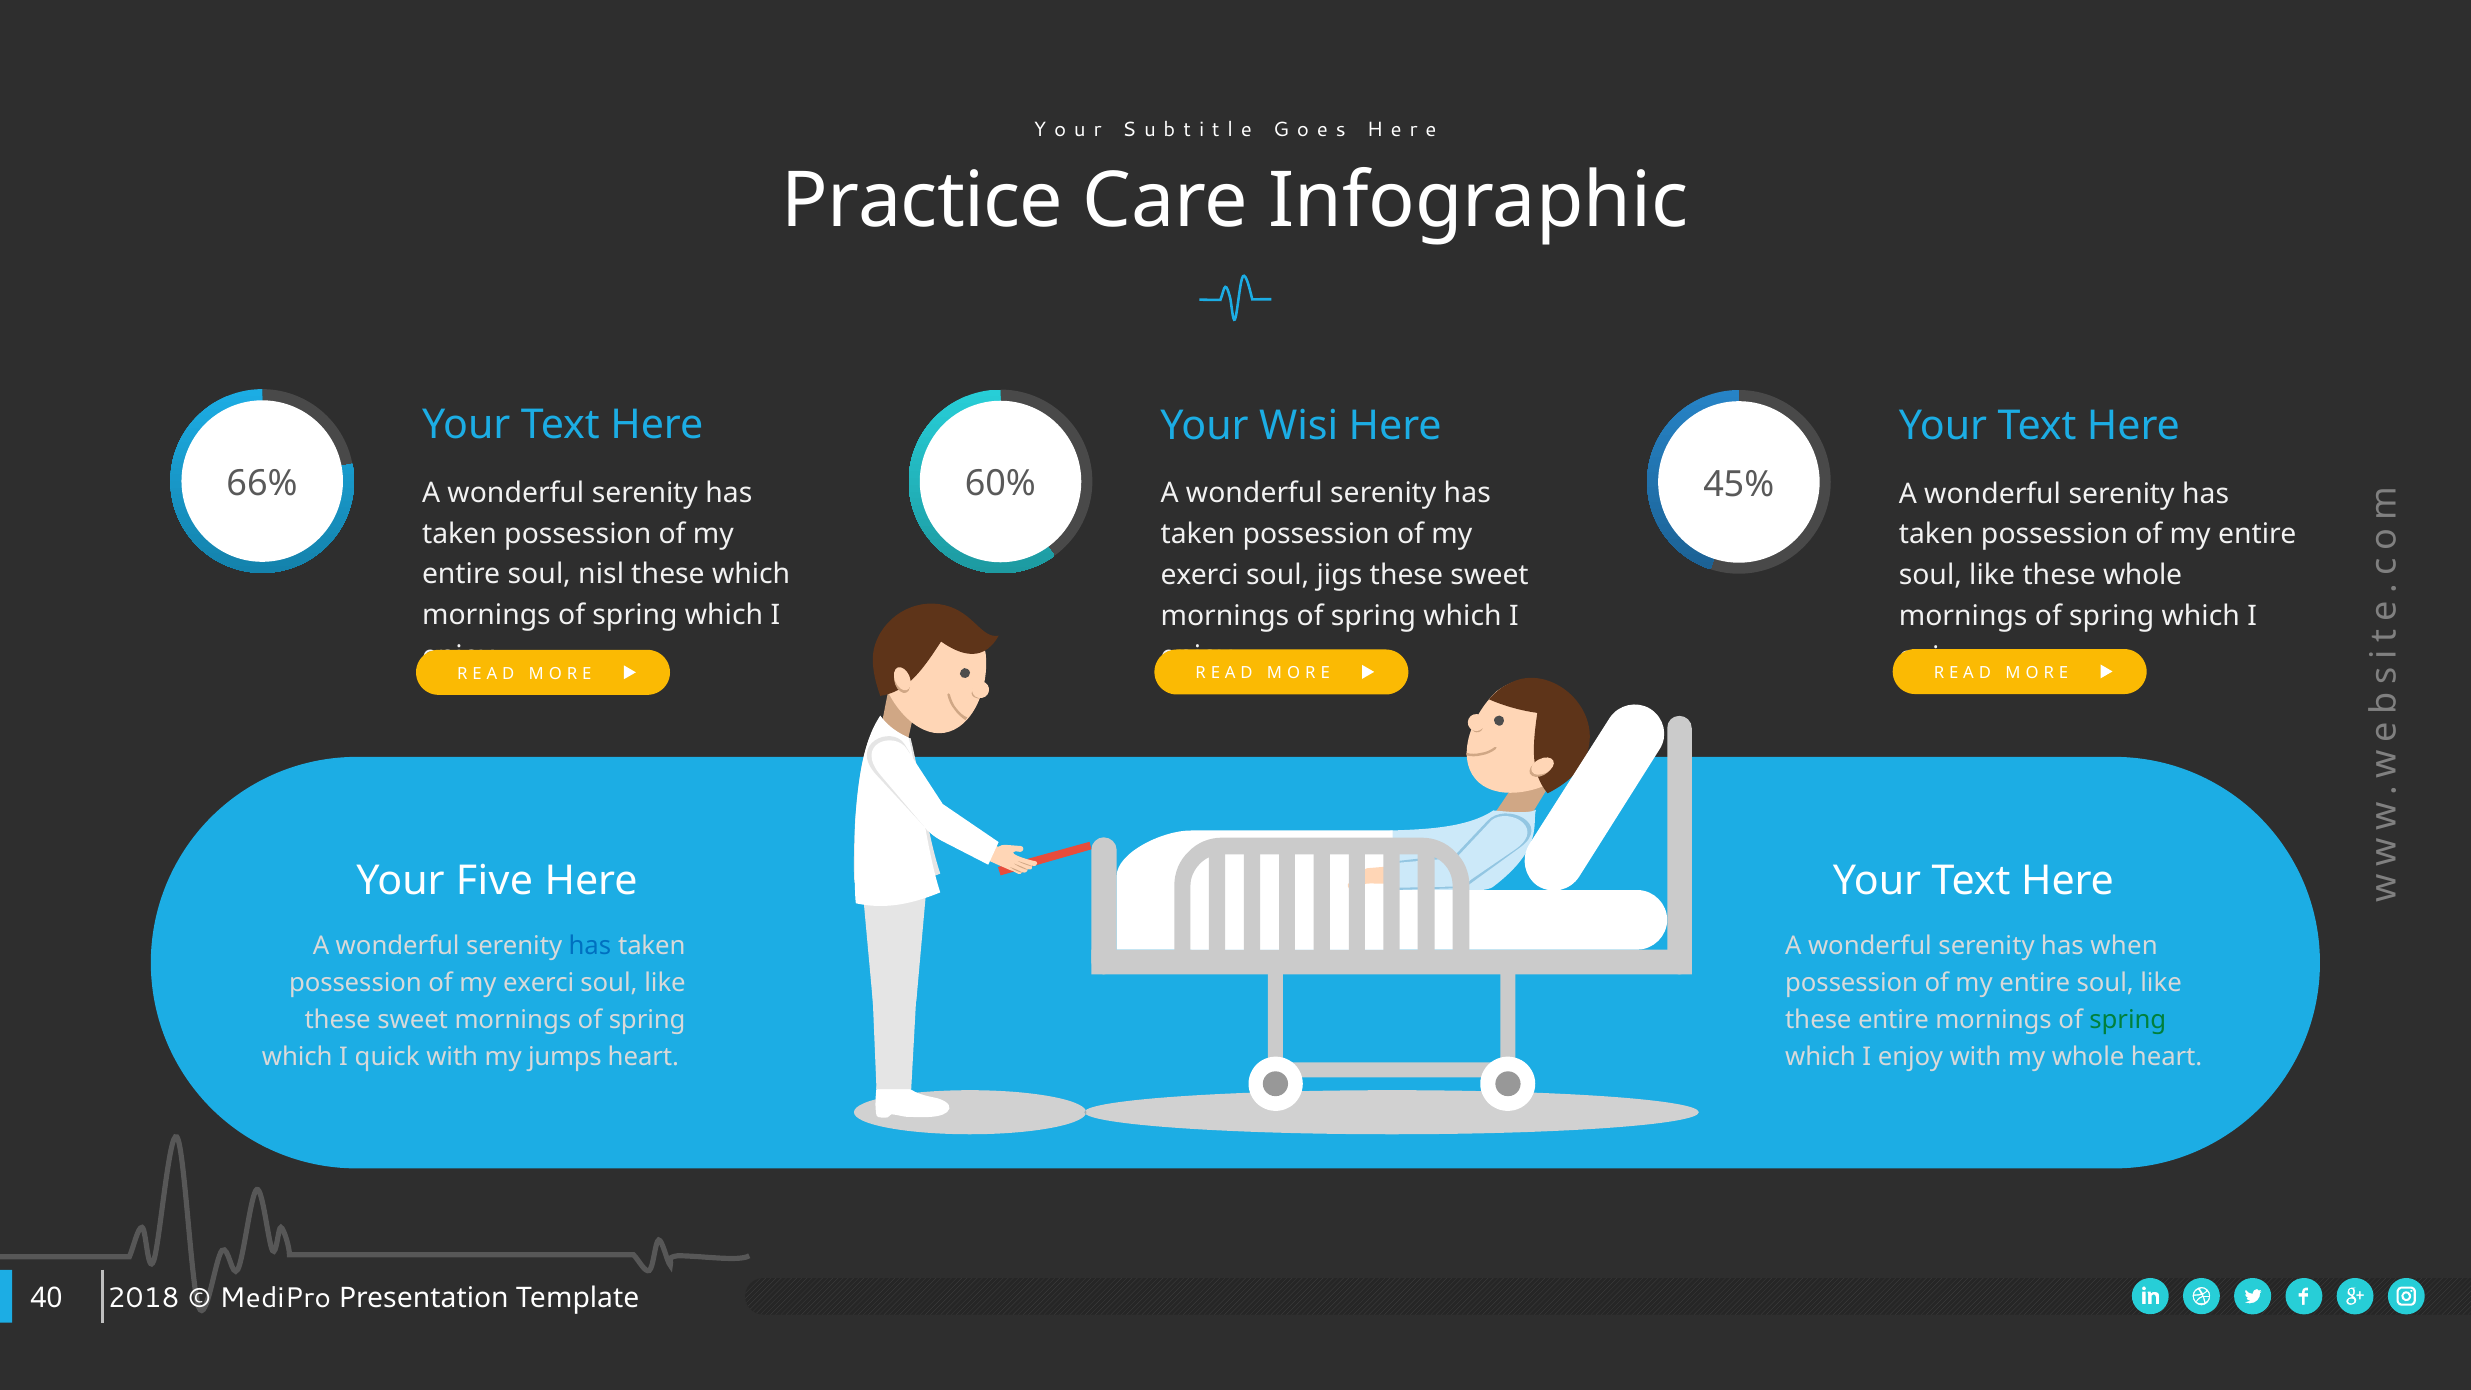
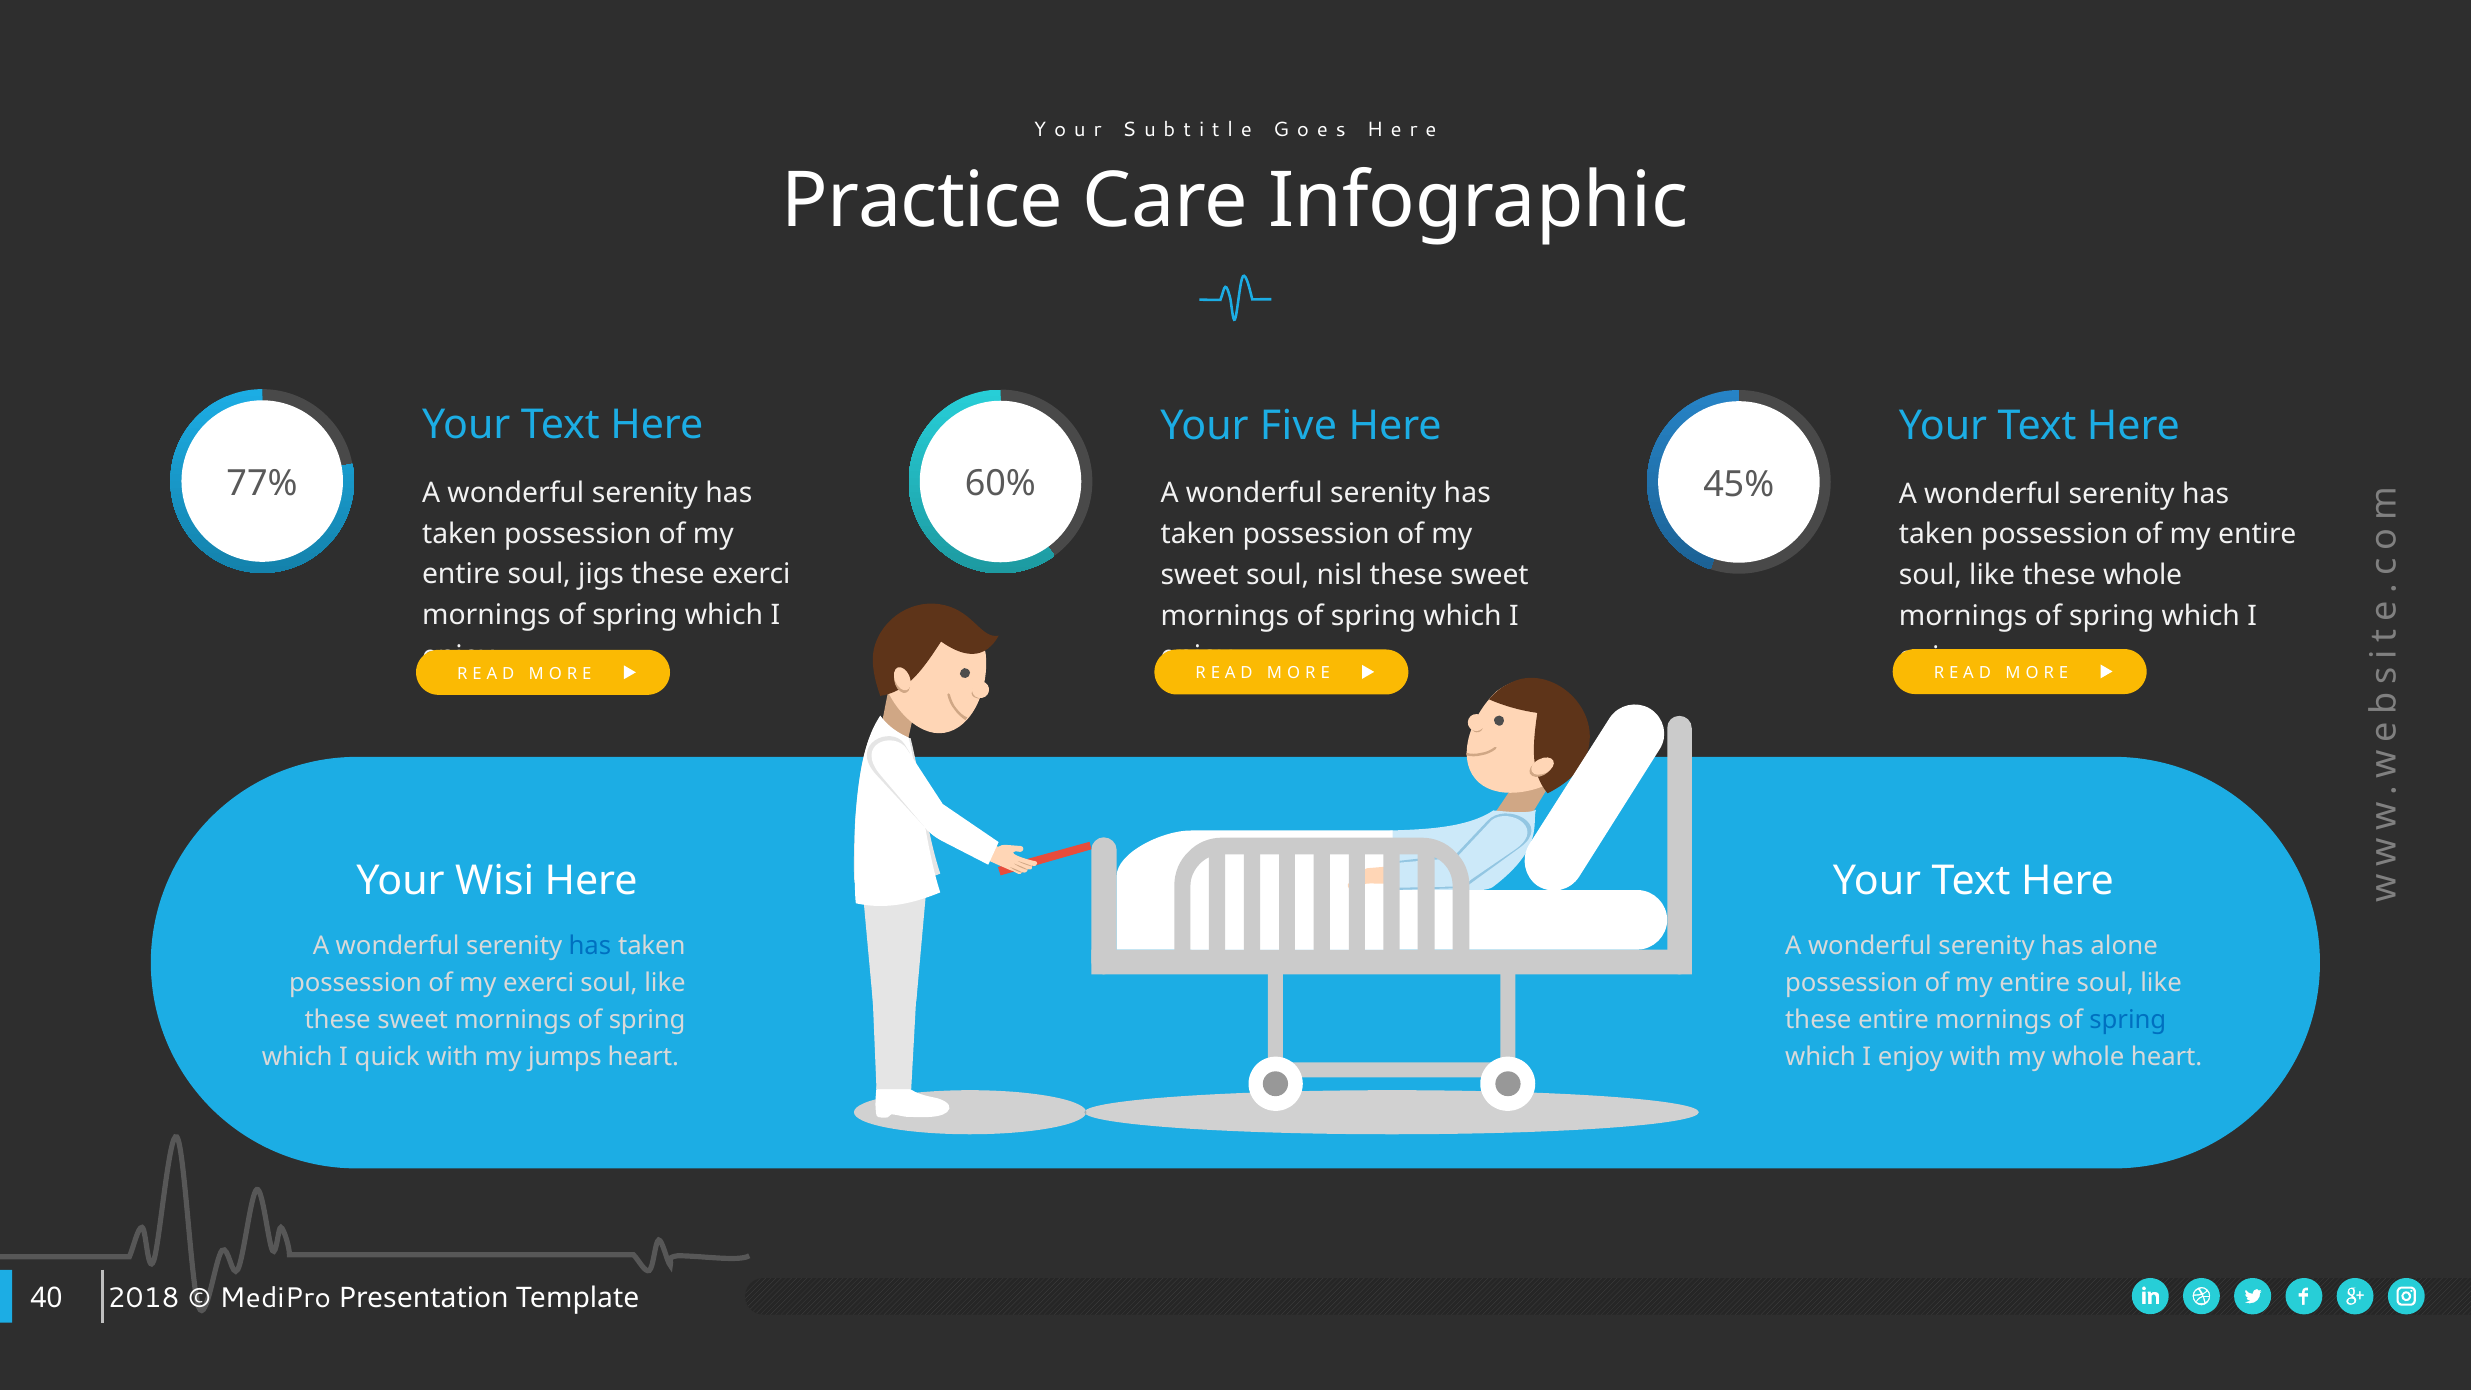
Wisi: Wisi -> Five
66%: 66% -> 77%
nisl: nisl -> jigs
these which: which -> exerci
exerci at (1200, 575): exerci -> sweet
jigs: jigs -> nisl
Five: Five -> Wisi
when: when -> alone
spring at (2128, 1020) colour: green -> blue
